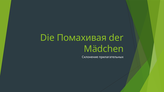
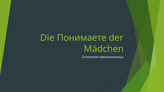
Помахивая: Помахивая -> Понимаете
